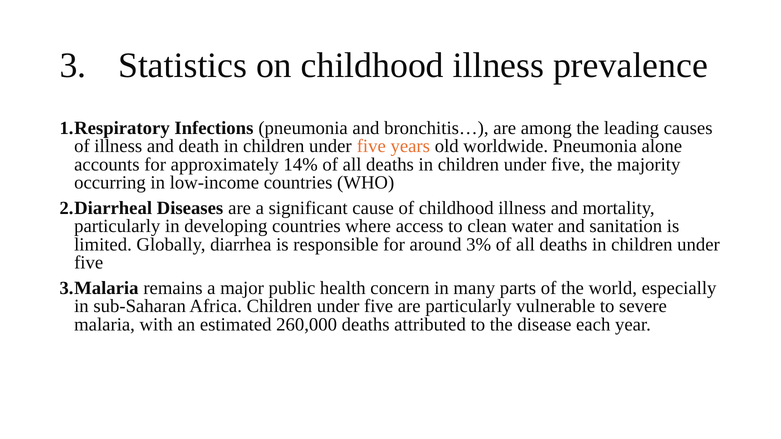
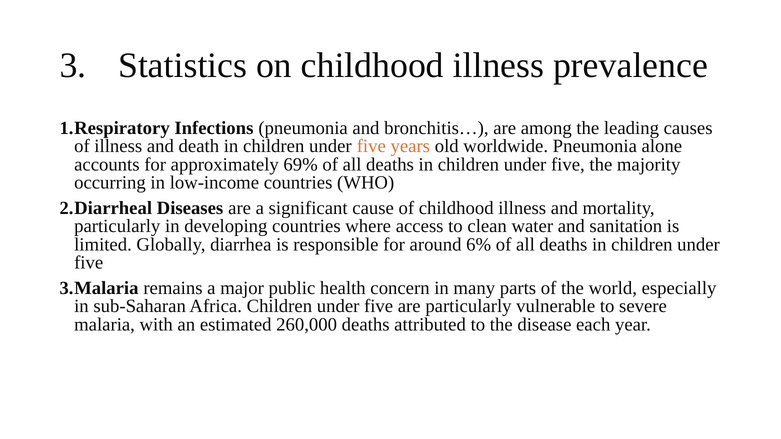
14%: 14% -> 69%
3%: 3% -> 6%
